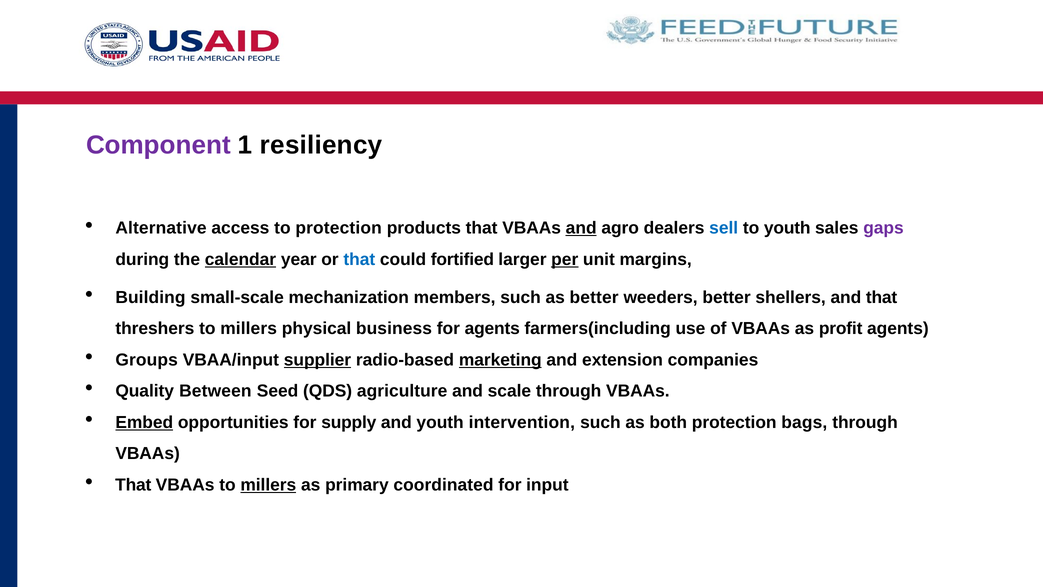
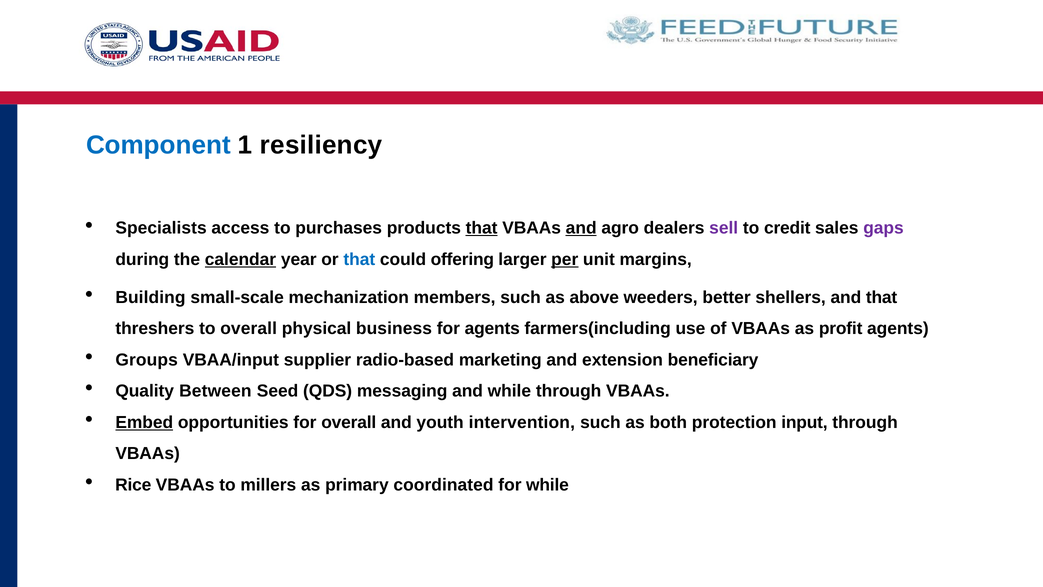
Component colour: purple -> blue
Alternative: Alternative -> Specialists
to protection: protection -> purchases
that at (482, 228) underline: none -> present
sell colour: blue -> purple
to youth: youth -> credit
fortified: fortified -> offering
as better: better -> above
threshers to millers: millers -> overall
supplier underline: present -> none
marketing underline: present -> none
companies: companies -> beneficiary
agriculture: agriculture -> messaging
and scale: scale -> while
for supply: supply -> overall
bags: bags -> input
That at (133, 485): That -> Rice
millers at (268, 485) underline: present -> none
for input: input -> while
